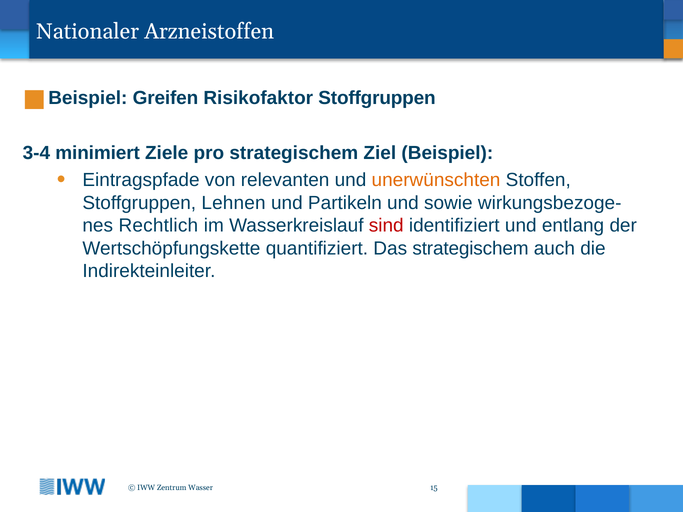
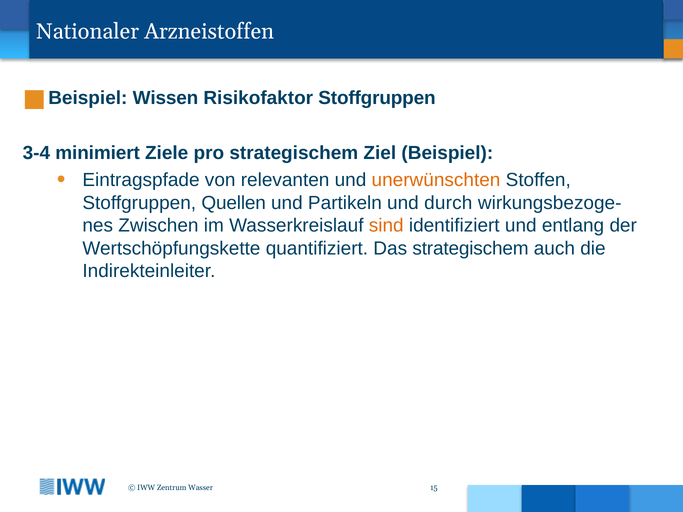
Greifen: Greifen -> Wissen
Lehnen: Lehnen -> Quellen
sowie: sowie -> durch
Rechtlich: Rechtlich -> Zwischen
sind colour: red -> orange
